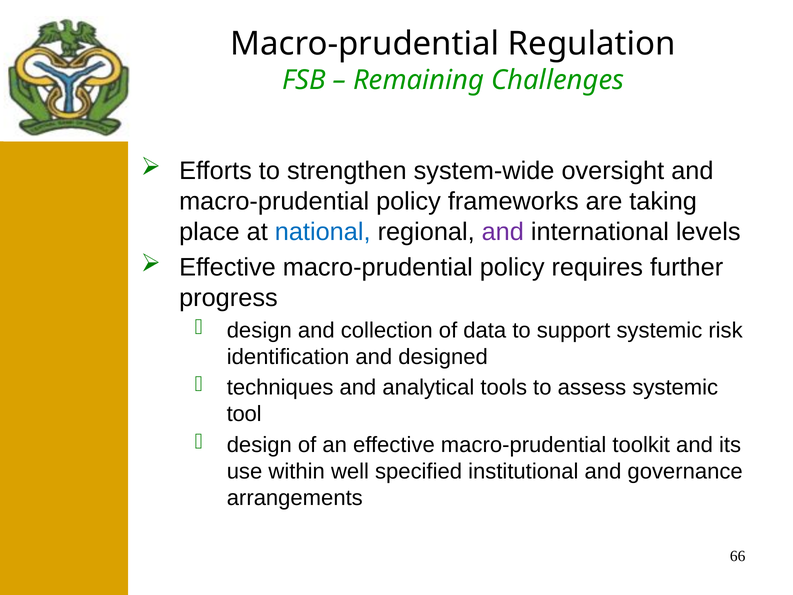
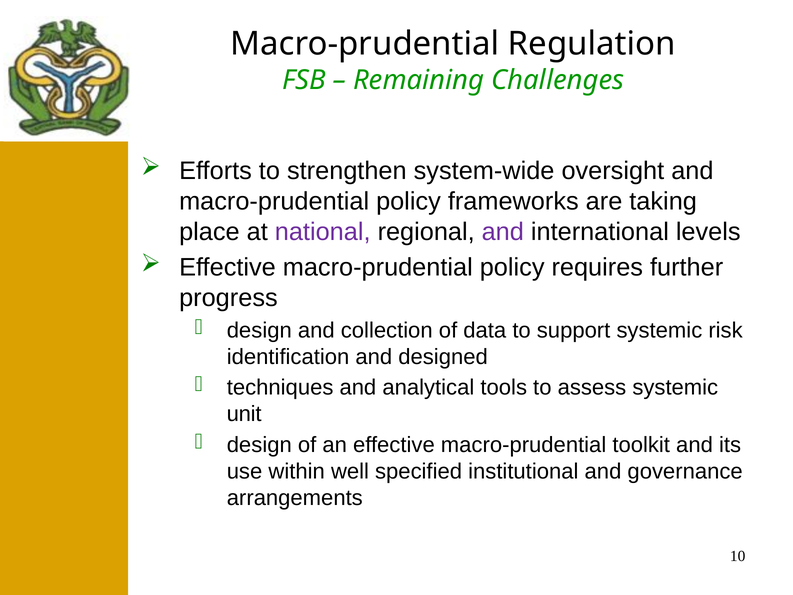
national colour: blue -> purple
tool: tool -> unit
66: 66 -> 10
